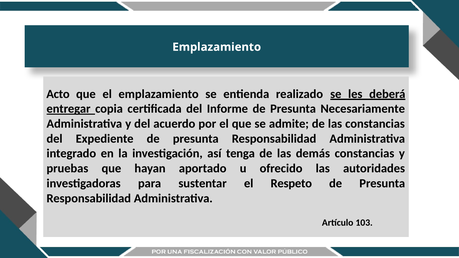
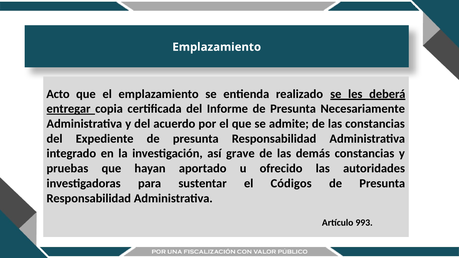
tenga: tenga -> grave
Respeto: Respeto -> Códigos
103: 103 -> 993
